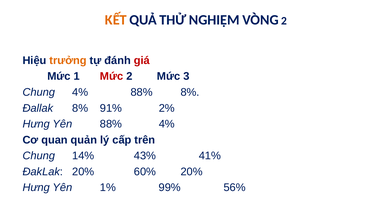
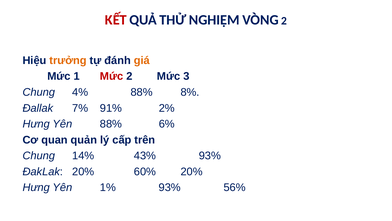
KẾT colour: orange -> red
giá colour: red -> orange
Đallak 8%: 8% -> 7%
88% 4%: 4% -> 6%
43% 41%: 41% -> 93%
1% 99%: 99% -> 93%
